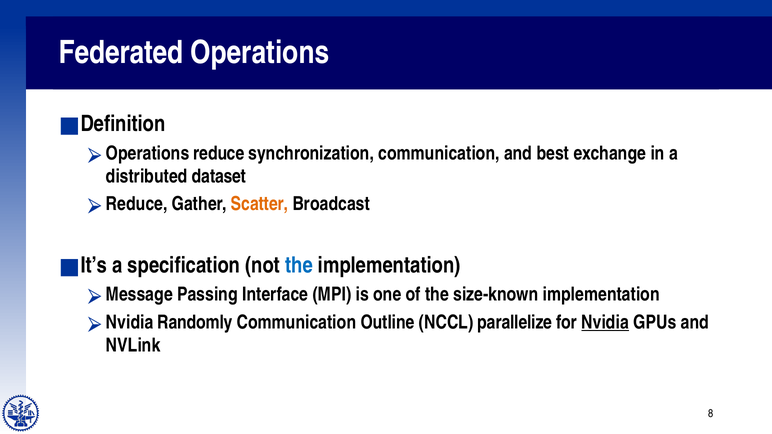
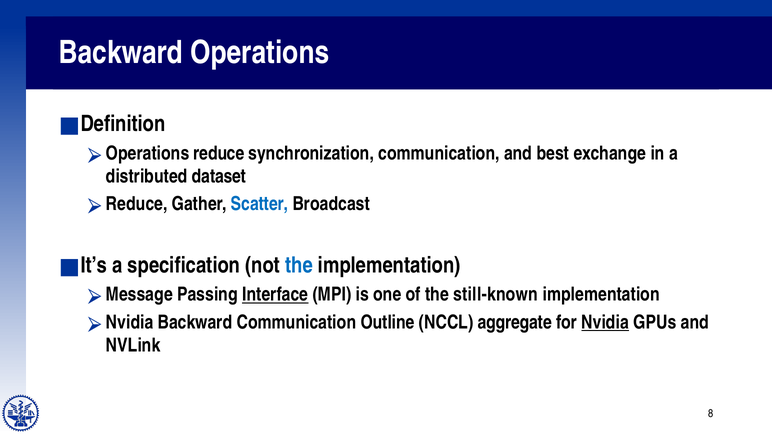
Federated at (121, 53): Federated -> Backward
Scatter colour: orange -> blue
Interface underline: none -> present
size-known: size-known -> still-known
Randomly at (195, 322): Randomly -> Backward
parallelize: parallelize -> aggregate
